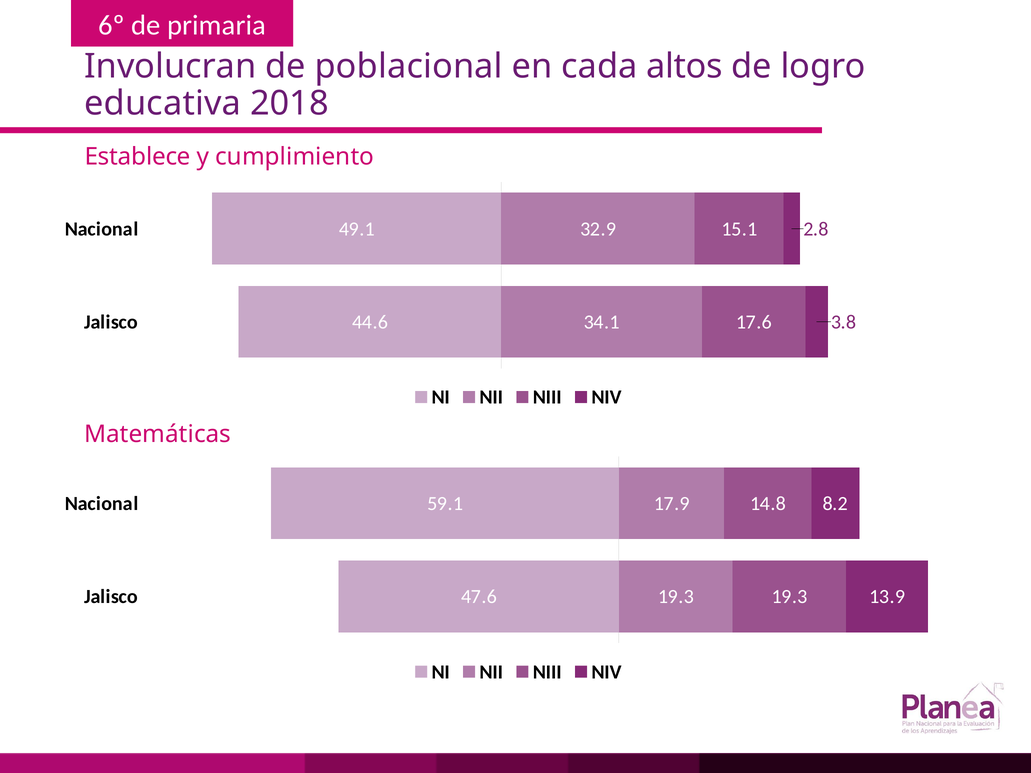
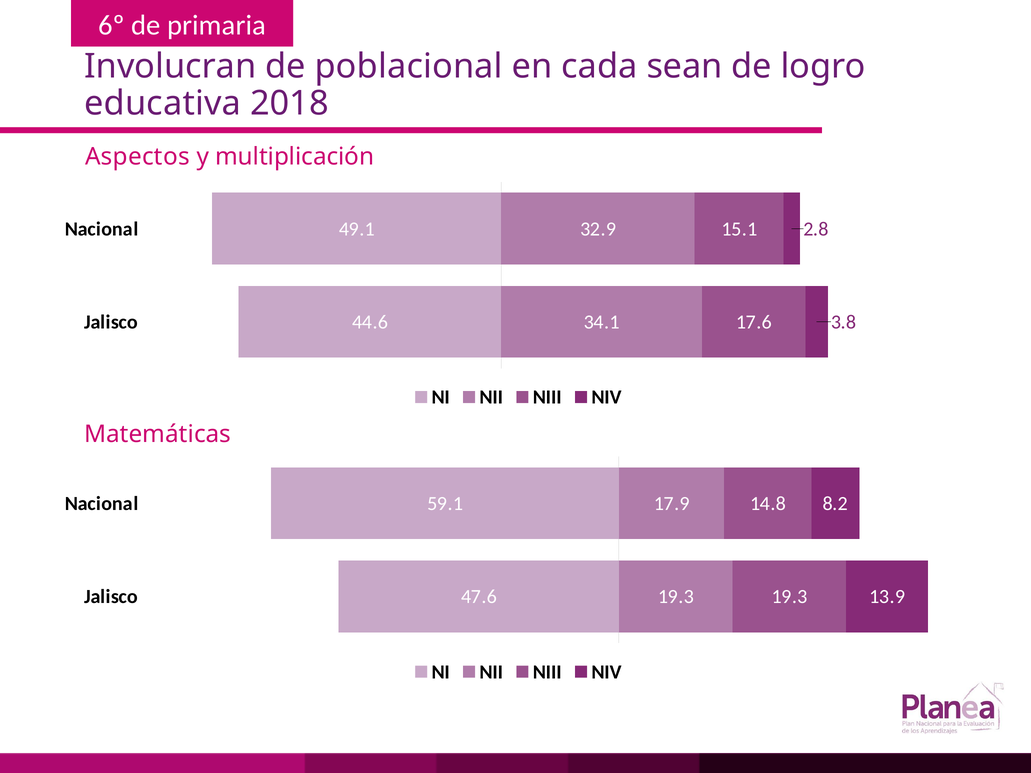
altos: altos -> sean
Establece: Establece -> Aspectos
cumplimiento: cumplimiento -> multiplicación
